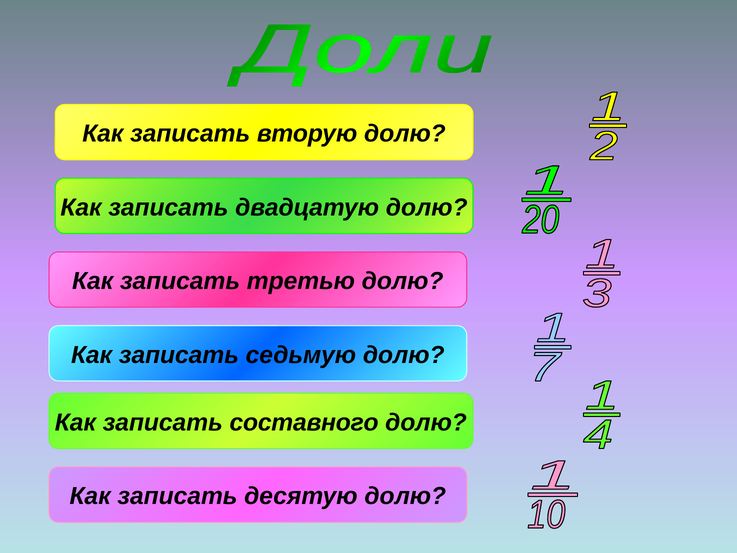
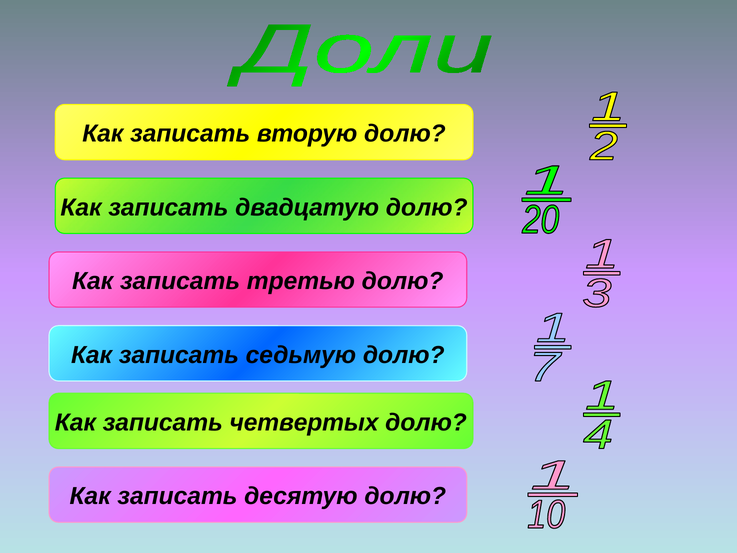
составного: составного -> четвертых
